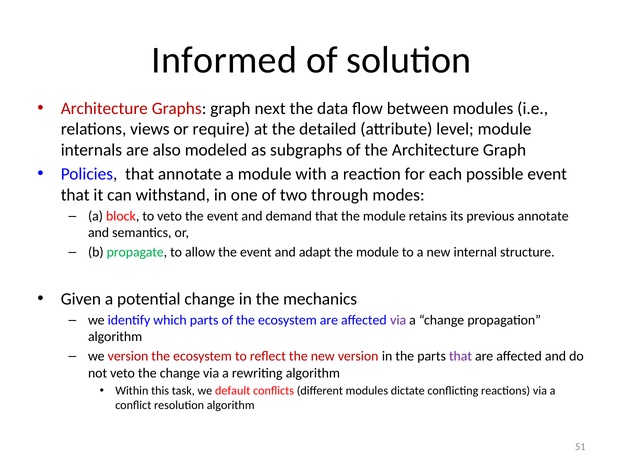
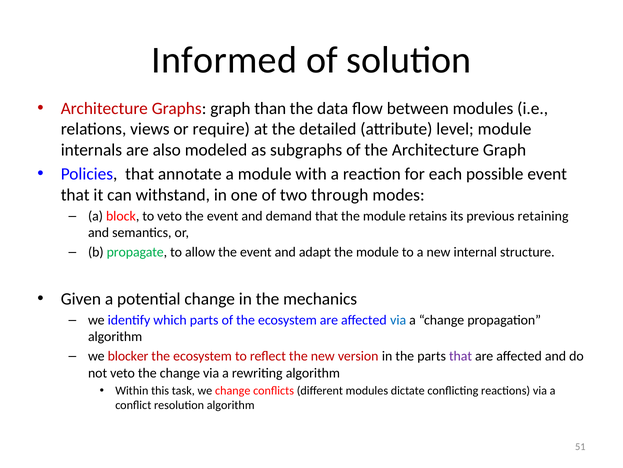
next: next -> than
previous annotate: annotate -> retaining
via at (398, 320) colour: purple -> blue
we version: version -> blocker
we default: default -> change
